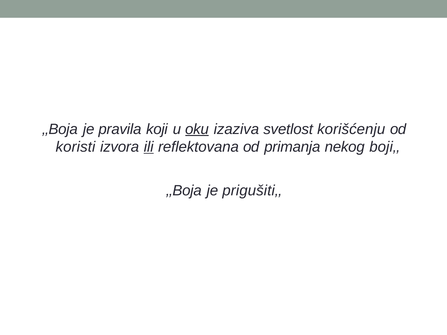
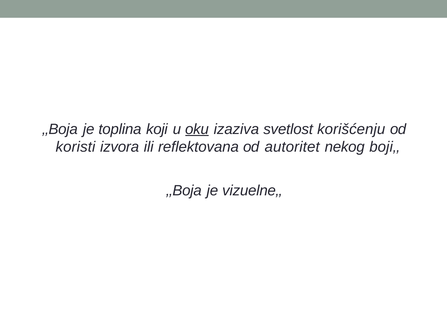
pravila: pravila -> toplina
ili underline: present -> none
primanja: primanja -> autoritet
prigušiti‚‚: prigušiti‚‚ -> vizuelne‚‚
